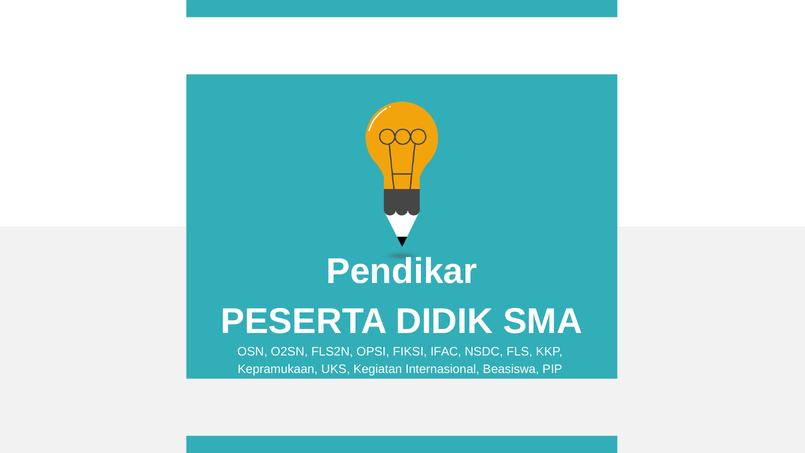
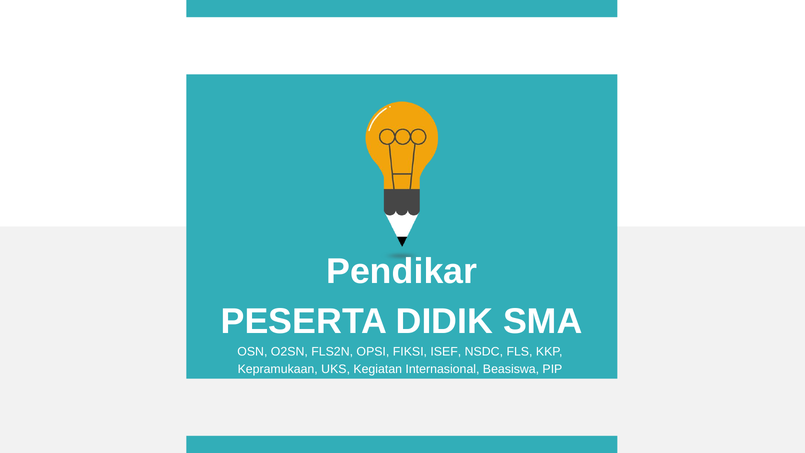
IFAC: IFAC -> ISEF
